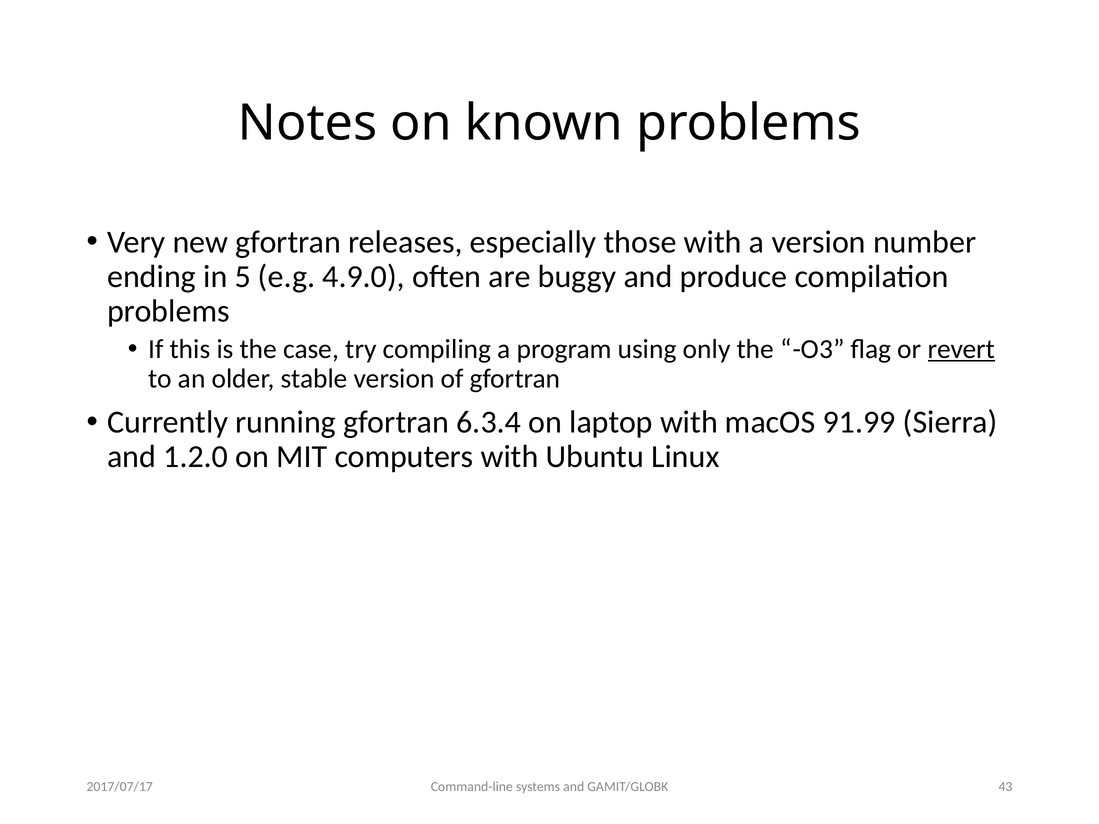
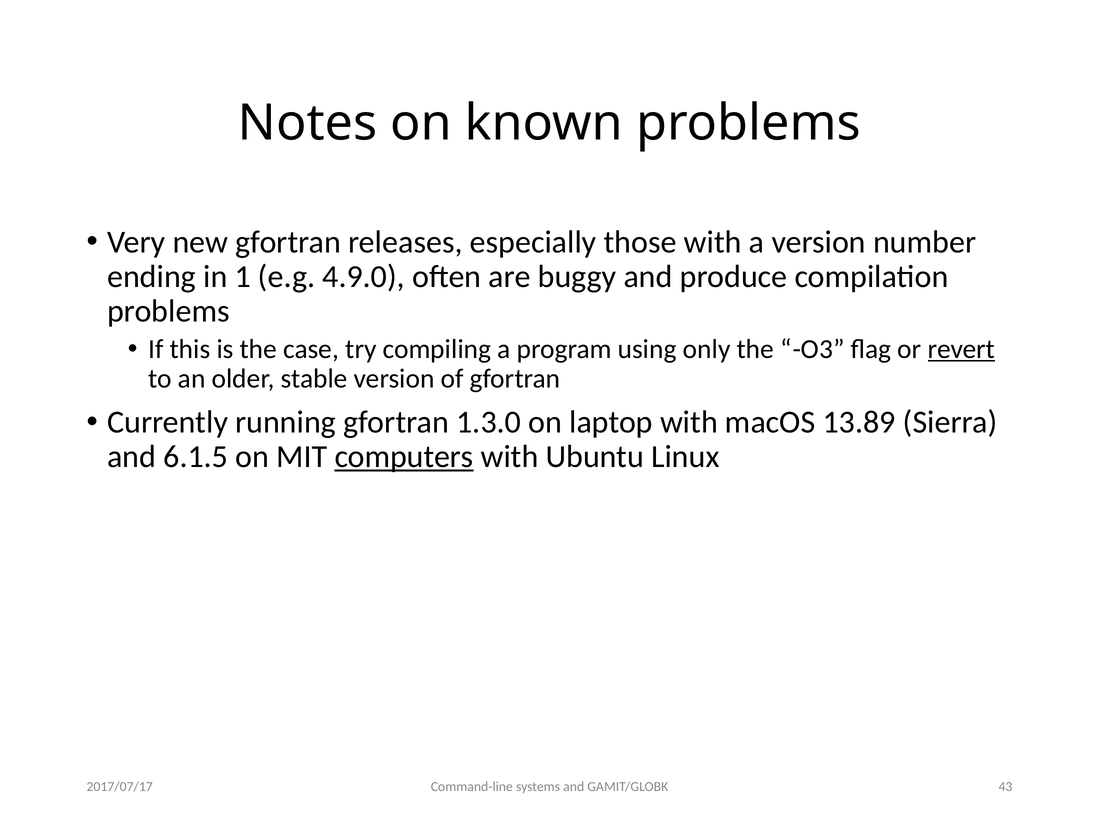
5: 5 -> 1
6.3.4: 6.3.4 -> 1.3.0
91.99: 91.99 -> 13.89
1.2.0: 1.2.0 -> 6.1.5
computers underline: none -> present
